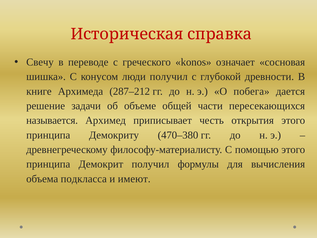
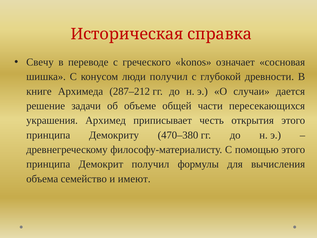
побега: побега -> случаи
называется: называется -> украшения
подкласса: подкласса -> семейство
